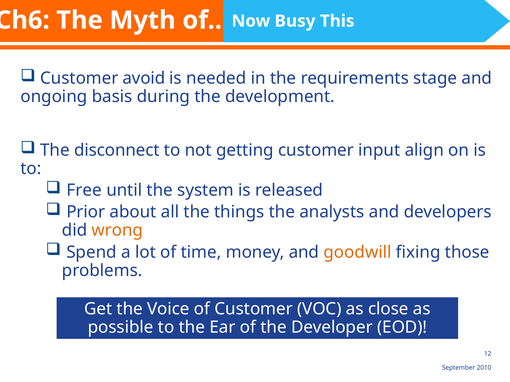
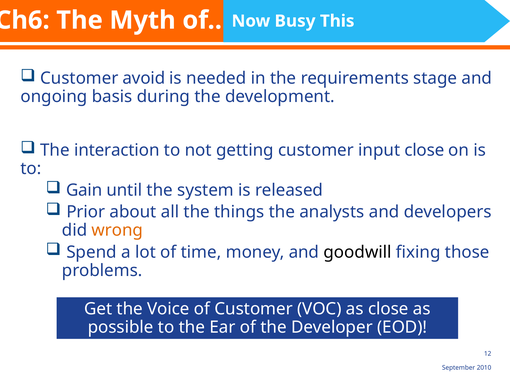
disconnect: disconnect -> interaction
input align: align -> close
Free: Free -> Gain
goodwill colour: orange -> black
